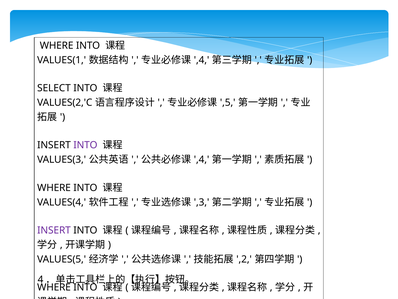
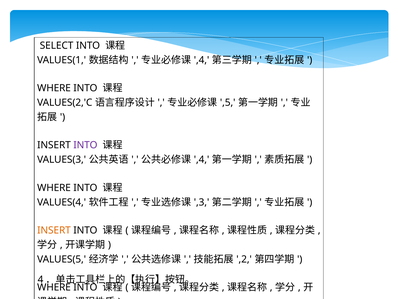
WHERE at (57, 46): WHERE -> SELECT
SELECT at (54, 88): SELECT -> WHERE
INSERT at (54, 230) colour: purple -> orange
